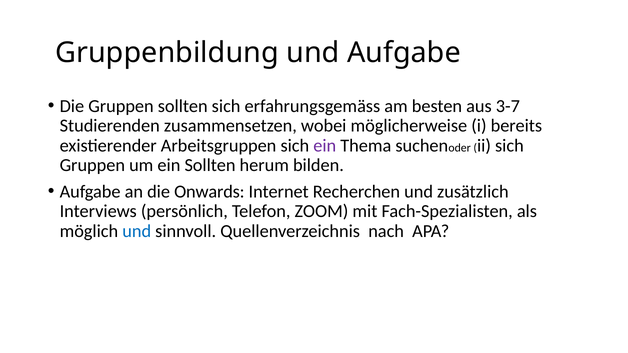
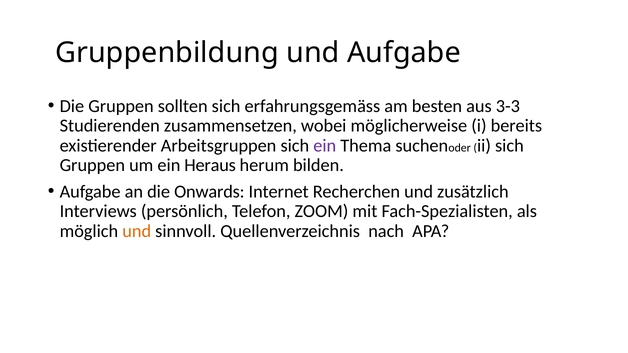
3-7: 3-7 -> 3-3
ein Sollten: Sollten -> Heraus
und at (137, 231) colour: blue -> orange
